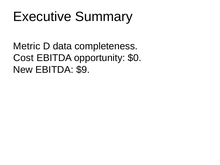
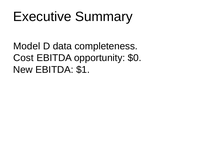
Metric: Metric -> Model
$9: $9 -> $1
